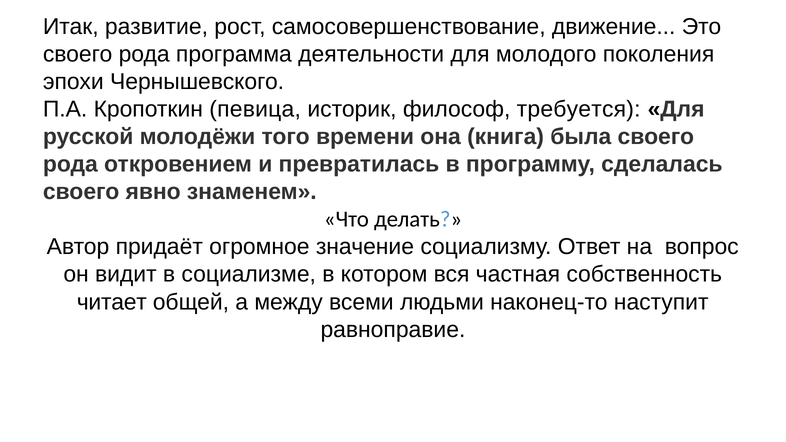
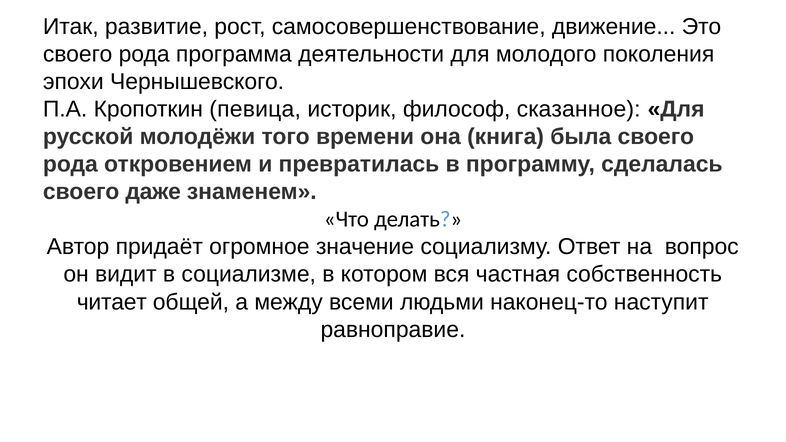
требуется: требуется -> сказанное
явно: явно -> даже
